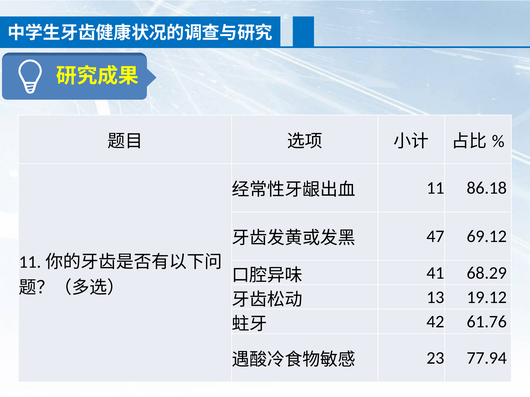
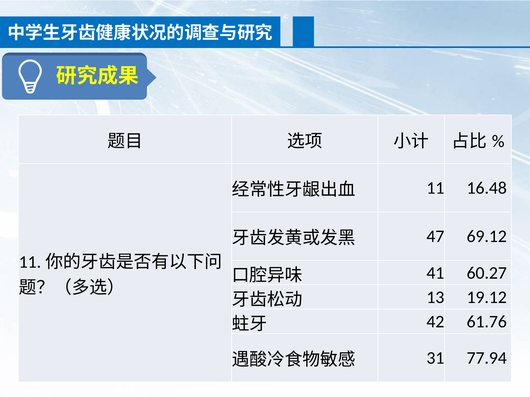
86.18: 86.18 -> 16.48
68.29: 68.29 -> 60.27
23: 23 -> 31
